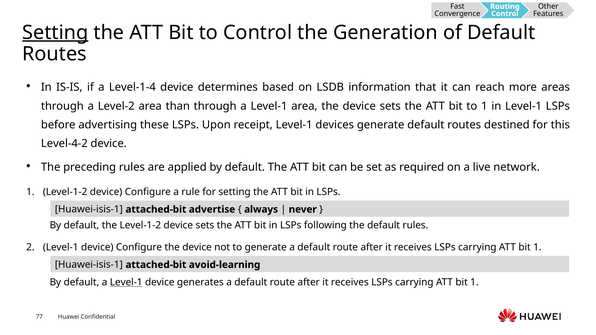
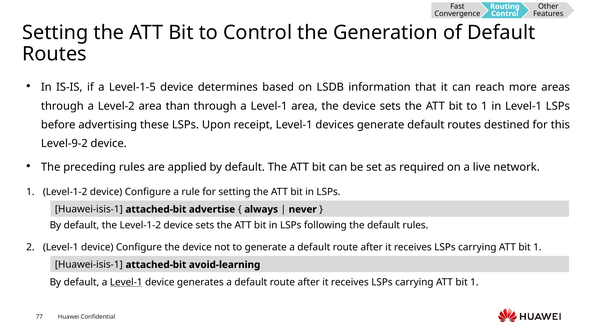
Setting at (55, 32) underline: present -> none
Level-1-4: Level-1-4 -> Level-1-5
Level-4-2: Level-4-2 -> Level-9-2
